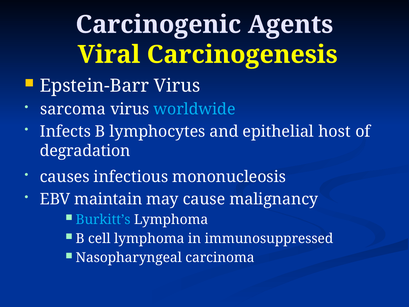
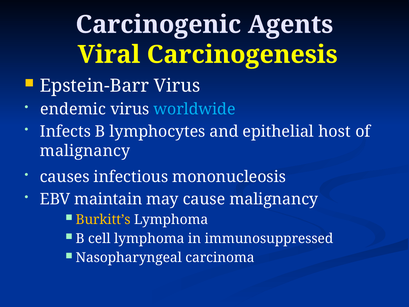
sarcoma: sarcoma -> endemic
degradation at (85, 151): degradation -> malignancy
Burkitt’s colour: light blue -> yellow
